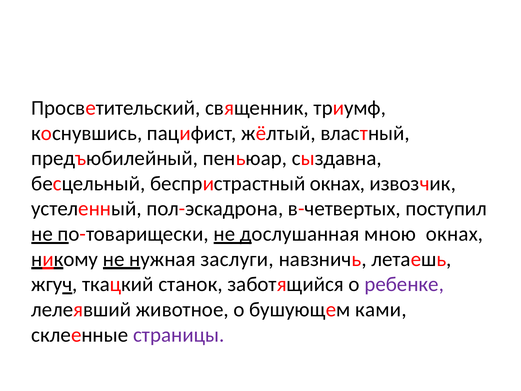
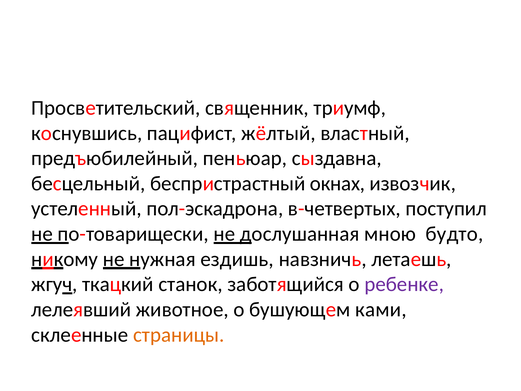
мною окнах: окнах -> будто
заслуги: заслуги -> ездишь
страницы colour: purple -> orange
